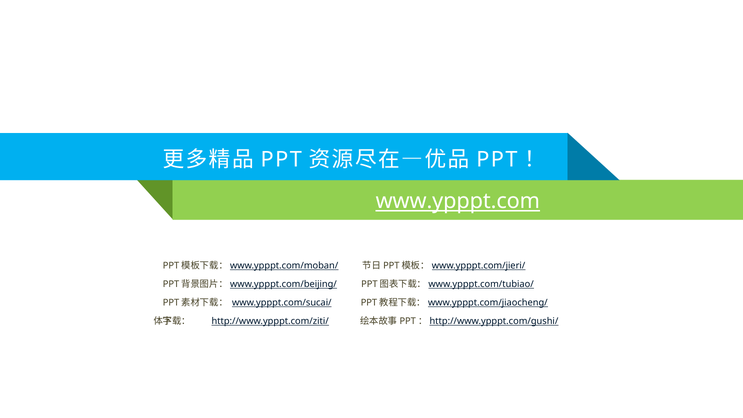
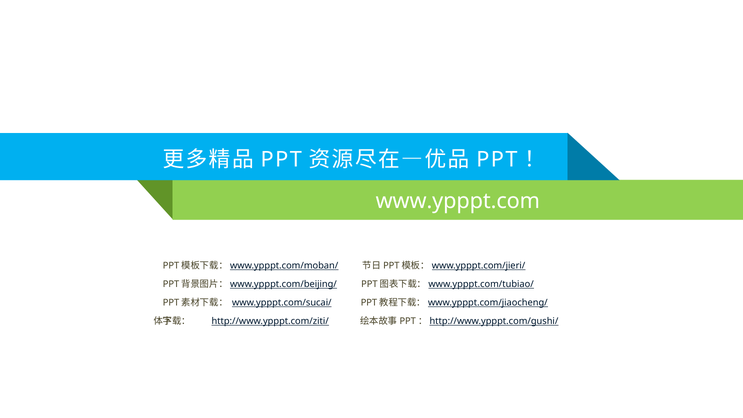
www.ypppt.com underline: present -> none
